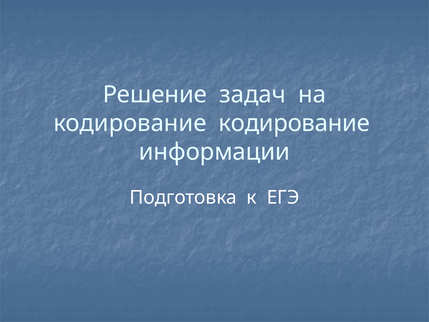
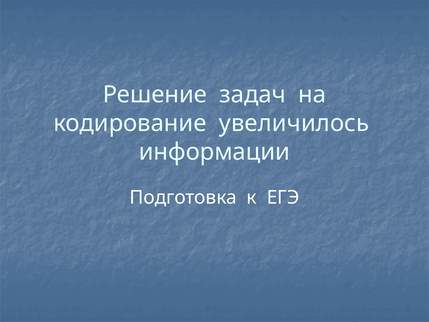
кодирование кодирование: кодирование -> увеличилось
